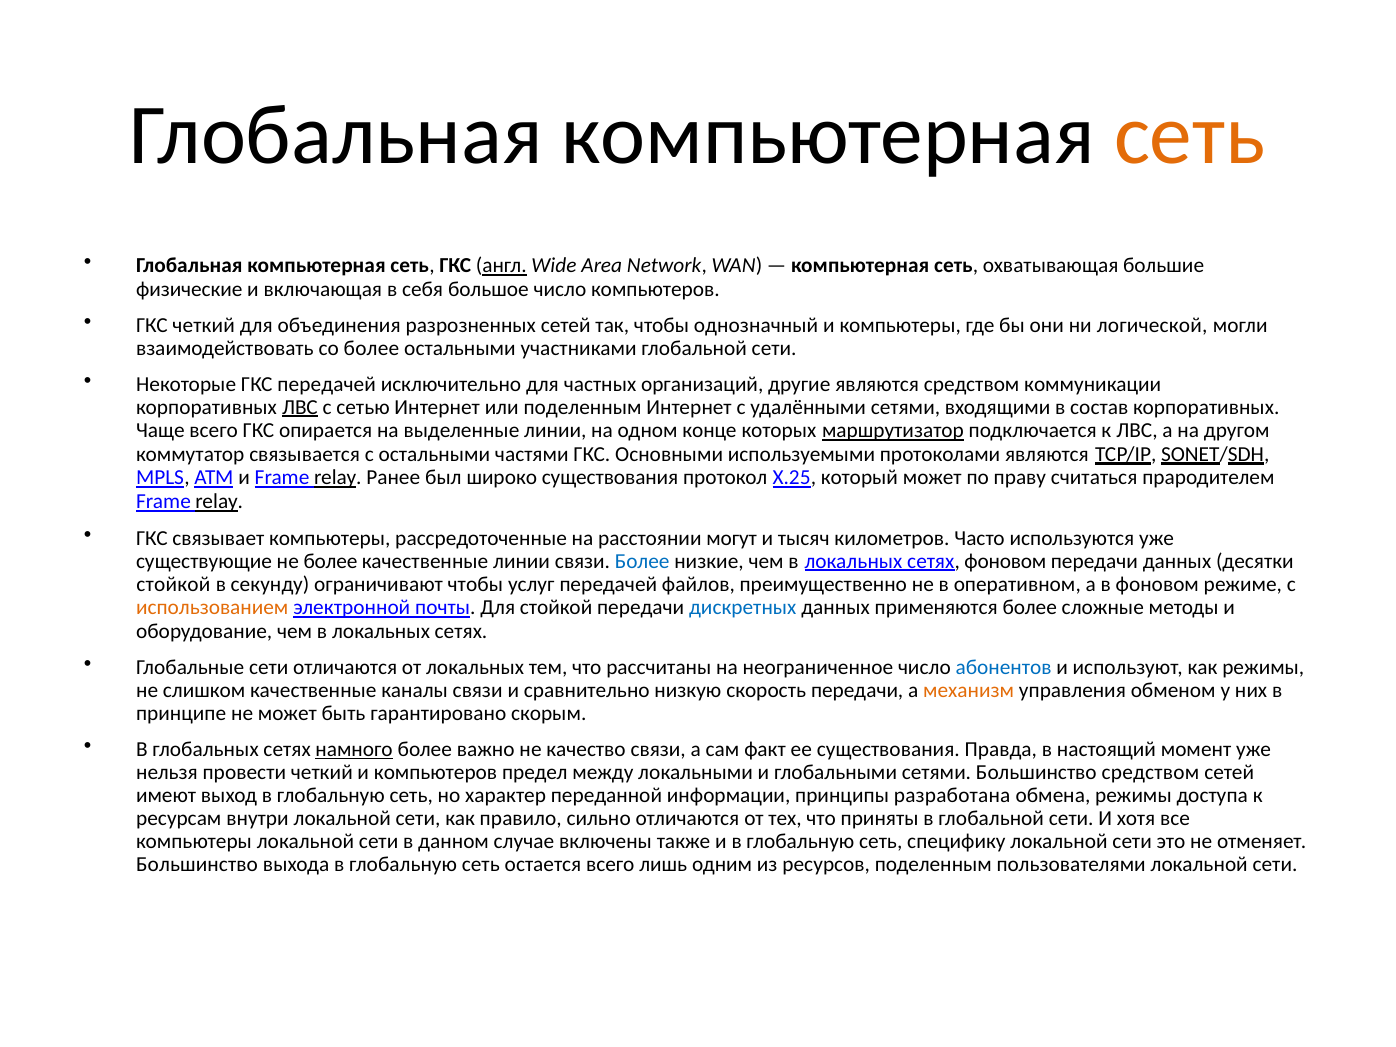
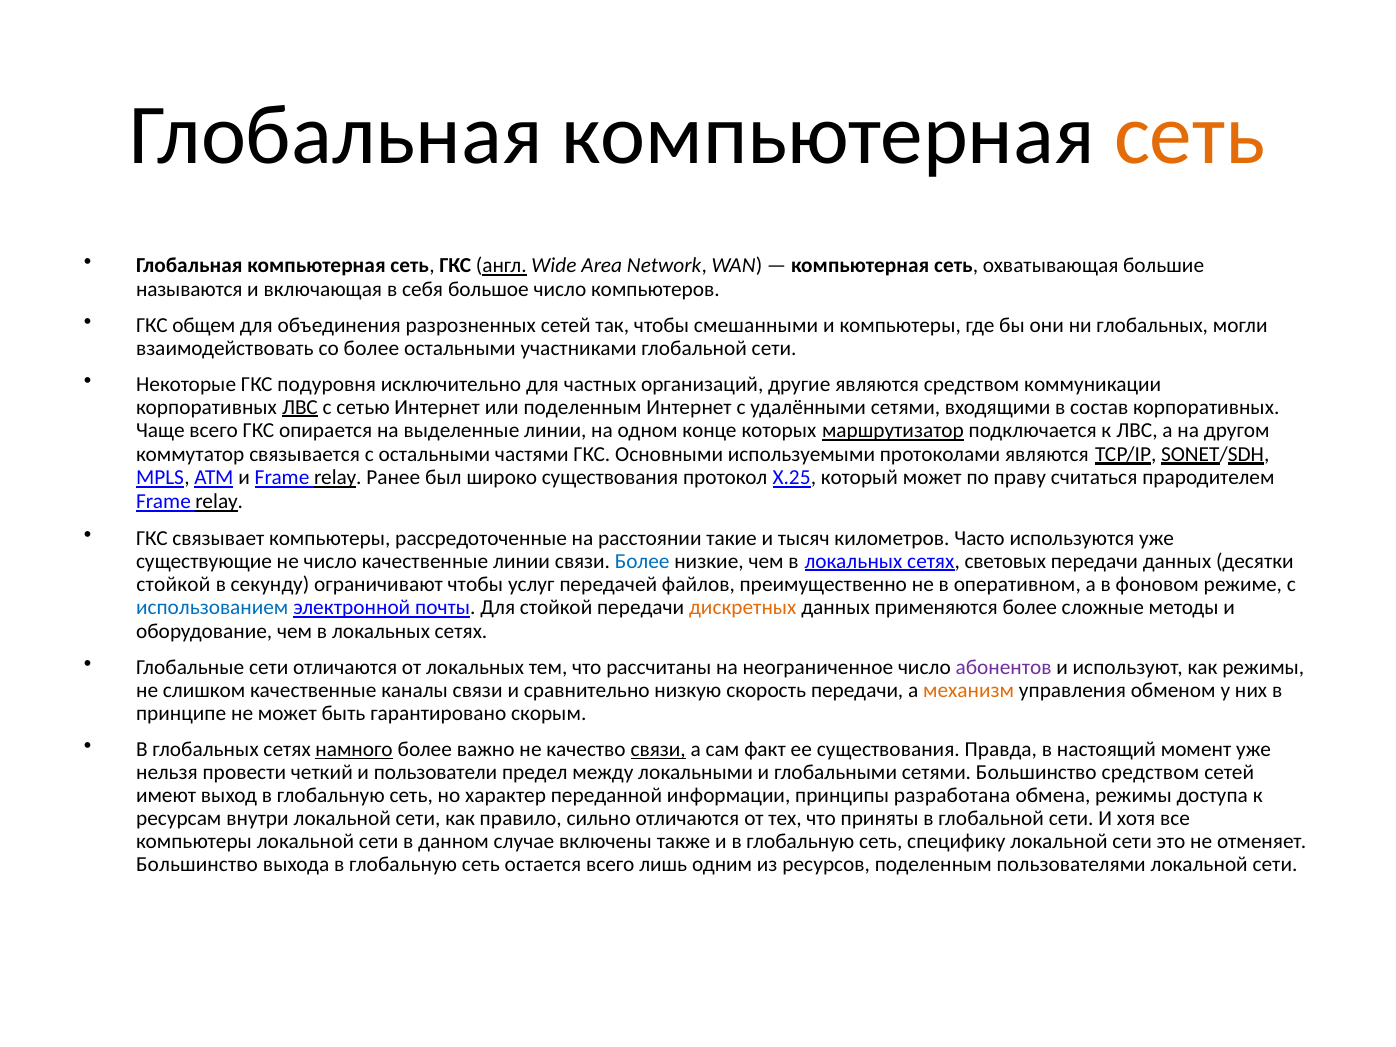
физические: физические -> называются
ГКС четкий: четкий -> общем
однозначный: однозначный -> смешанными
ни логической: логической -> глобальных
ГКС передачей: передачей -> подуровня
могут: могут -> такие
не более: более -> число
сетях фоновом: фоновом -> световых
использованием colour: orange -> blue
дискретных colour: blue -> orange
абонентов colour: blue -> purple
связи at (658, 749) underline: none -> present
и компьютеров: компьютеров -> пользователи
